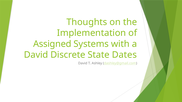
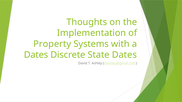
Assigned: Assigned -> Property
David at (36, 55): David -> Dates
